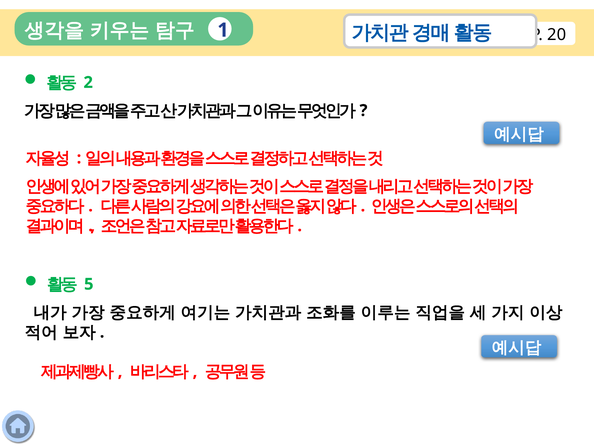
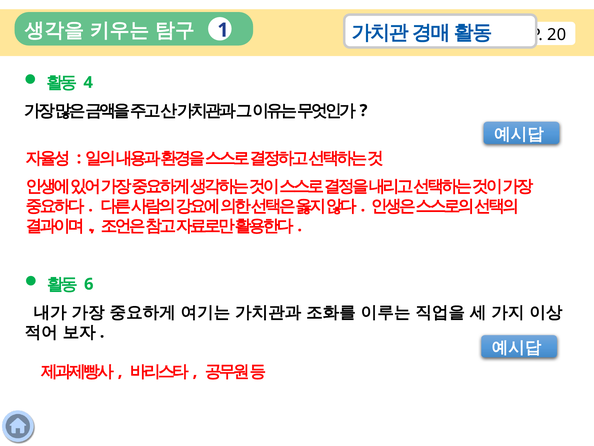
2: 2 -> 4
5: 5 -> 6
